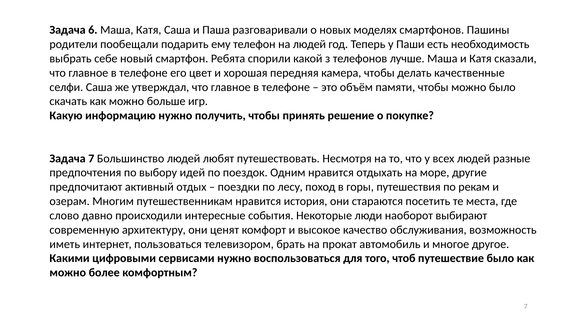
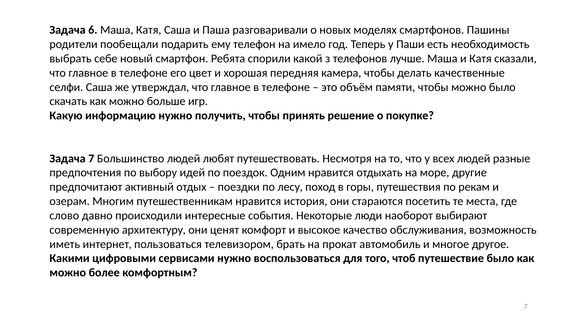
на людей: людей -> имело
